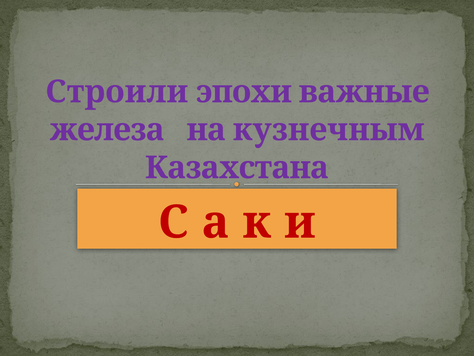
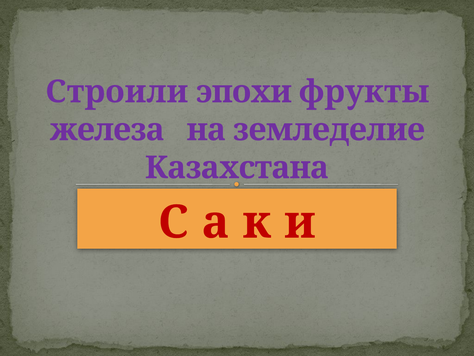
важные: важные -> фрукты
кузнечным: кузнечным -> земледелие
